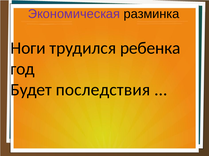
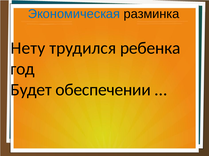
Экономическая colour: purple -> blue
Ноги: Ноги -> Нету
последствия: последствия -> обеспечении
